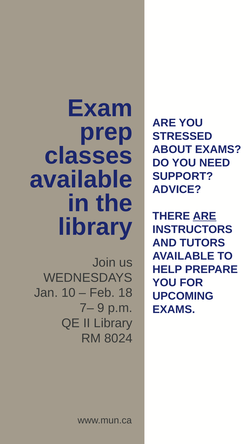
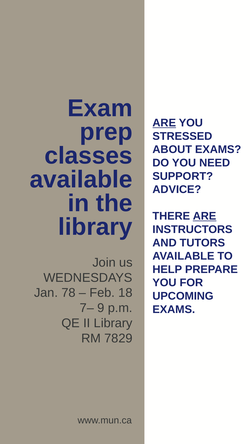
ARE at (164, 123) underline: none -> present
10: 10 -> 78
8024: 8024 -> 7829
